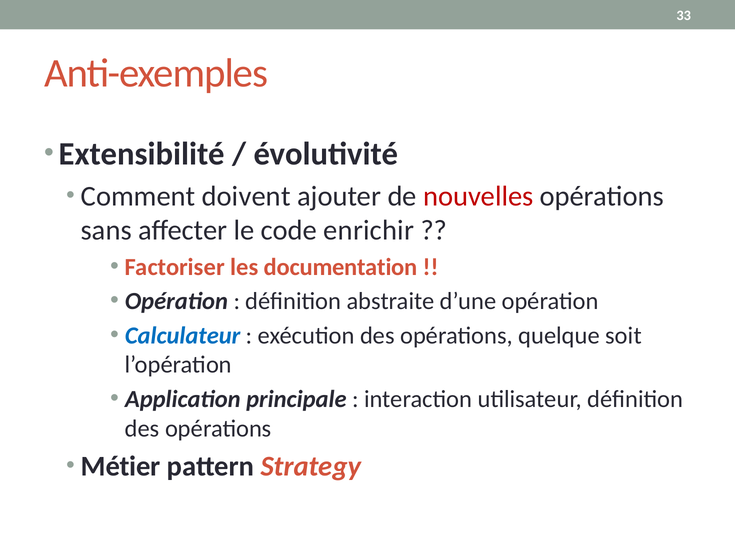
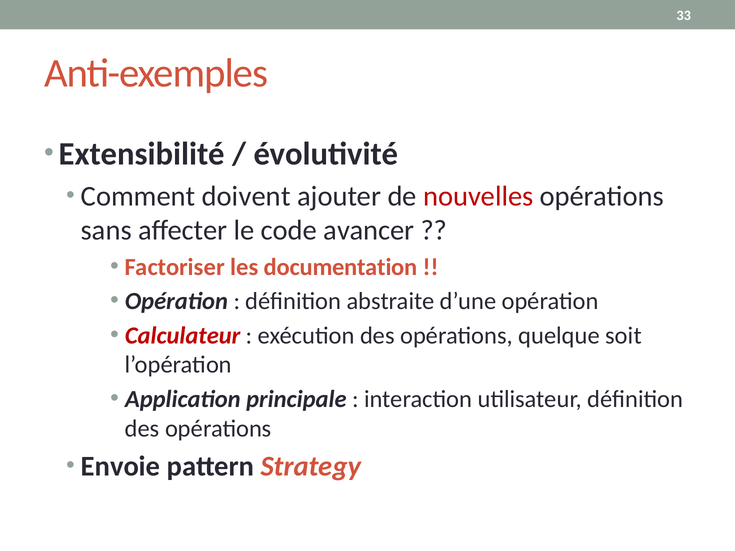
enrichir: enrichir -> avancer
Calculateur colour: blue -> red
Métier: Métier -> Envoie
